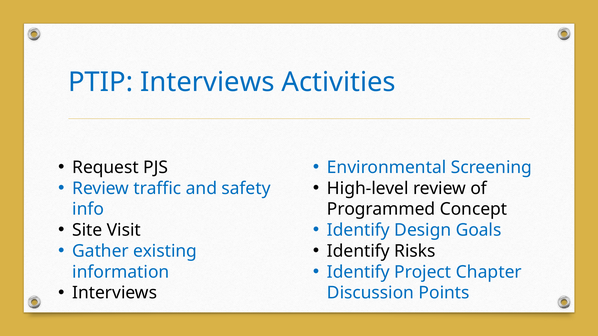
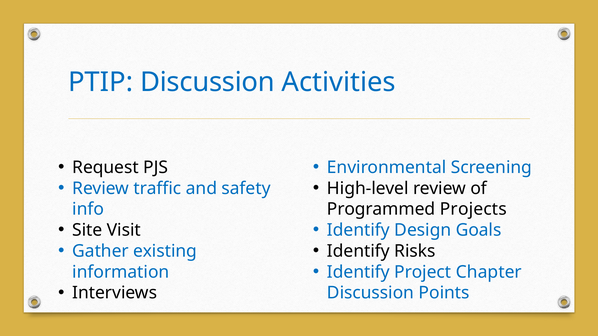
PTIP Interviews: Interviews -> Discussion
Concept: Concept -> Projects
